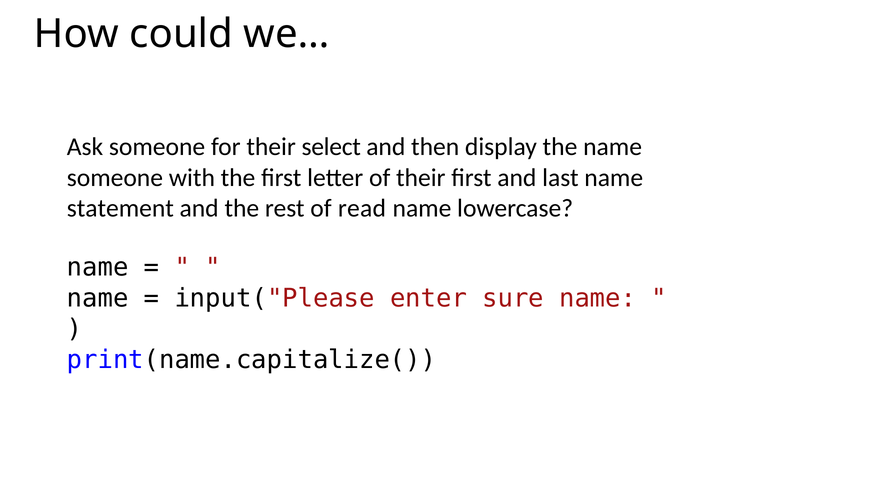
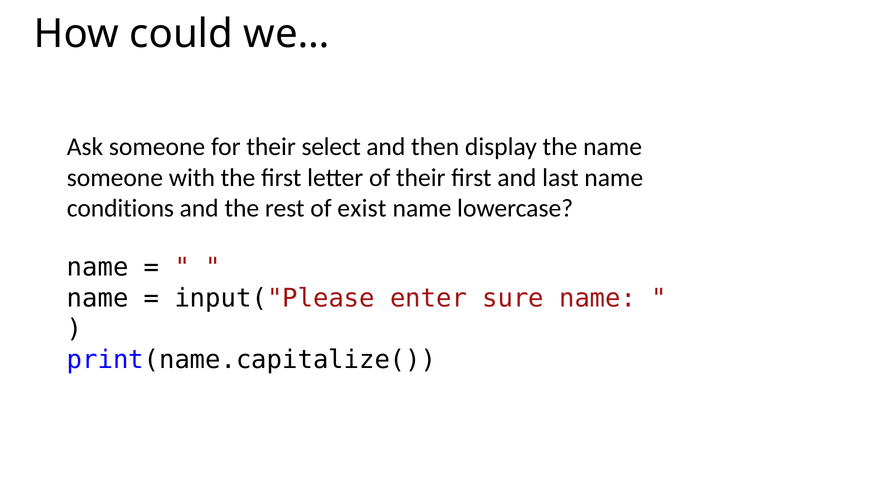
statement: statement -> conditions
read: read -> exist
